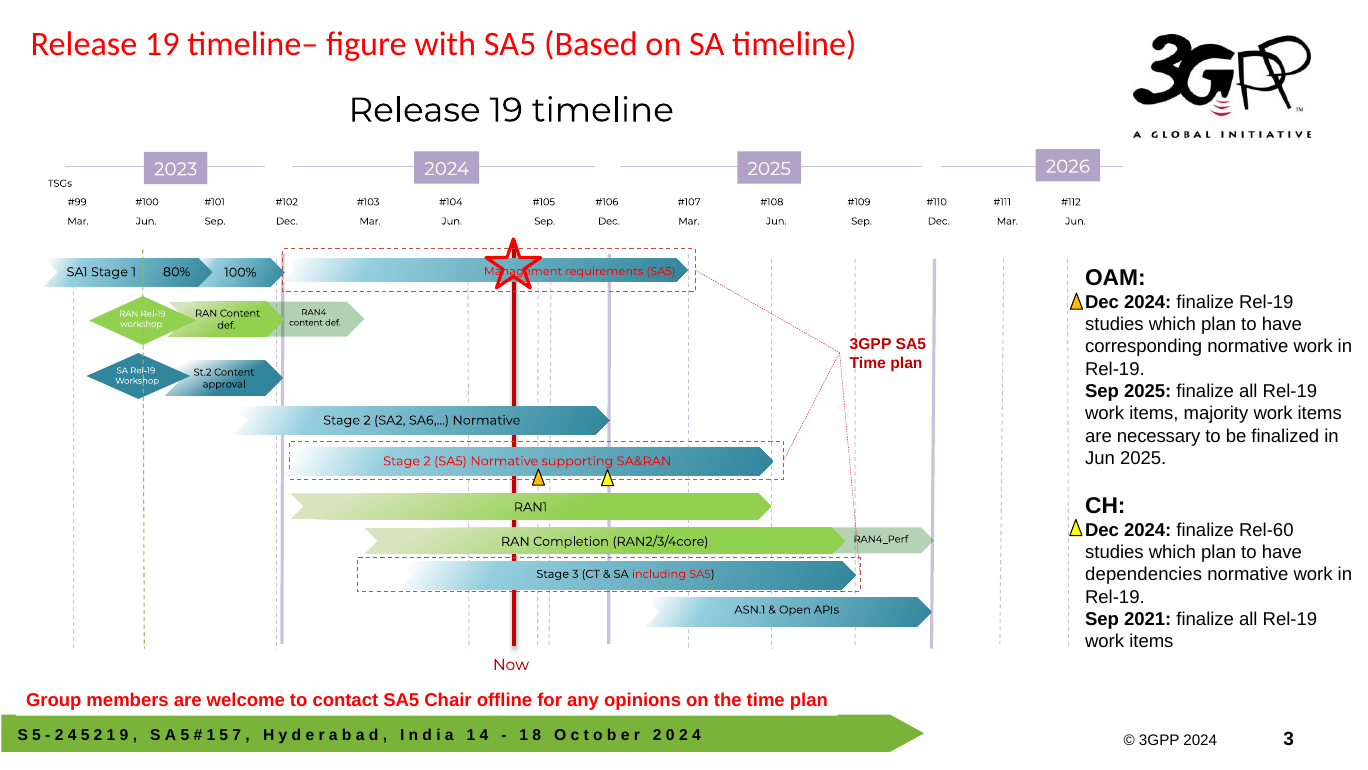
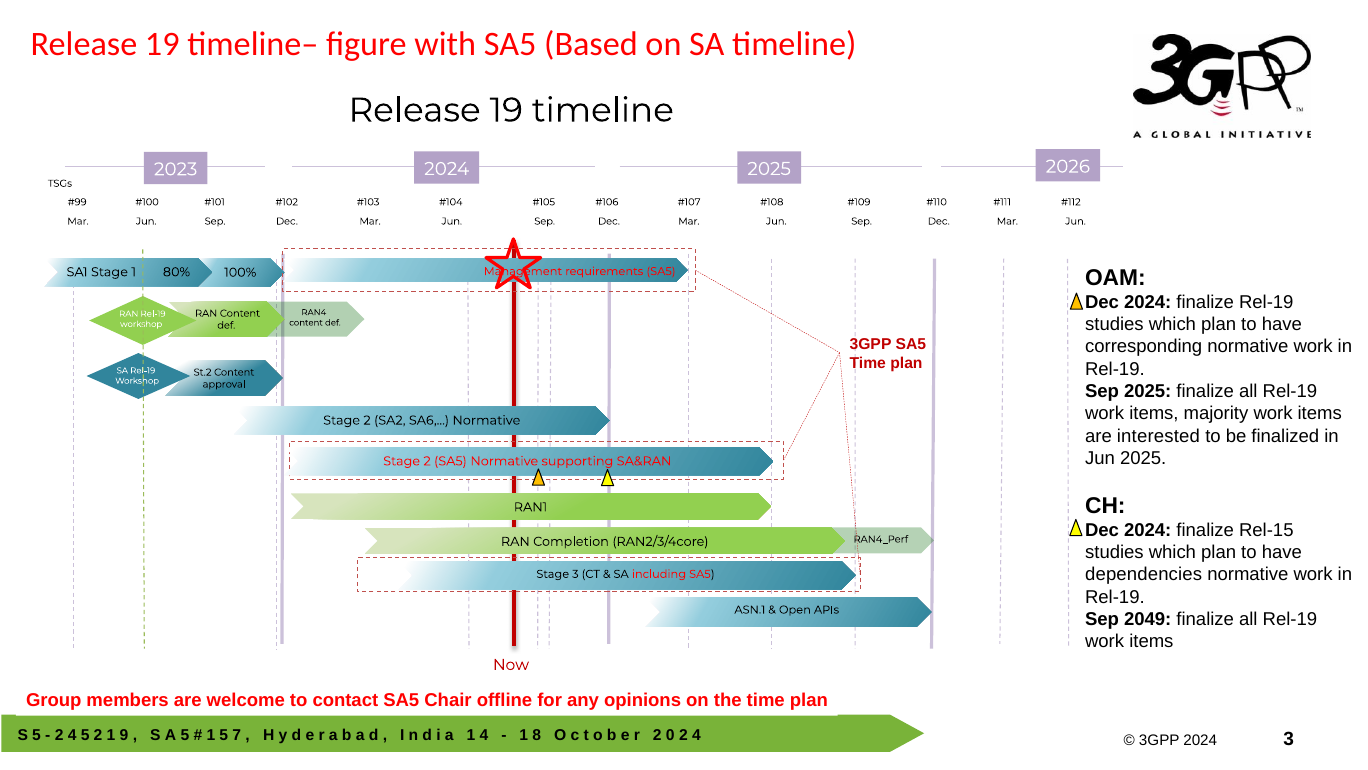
necessary: necessary -> interested
Rel-60: Rel-60 -> Rel-15
2021: 2021 -> 2049
